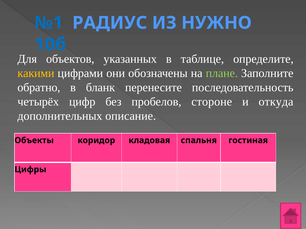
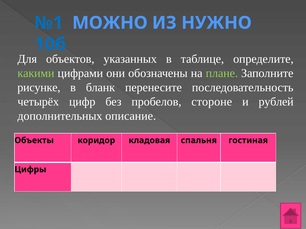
РАДИУС: РАДИУС -> МОЖНО
какими colour: yellow -> light green
обратно: обратно -> рисунке
откуда: откуда -> рублей
